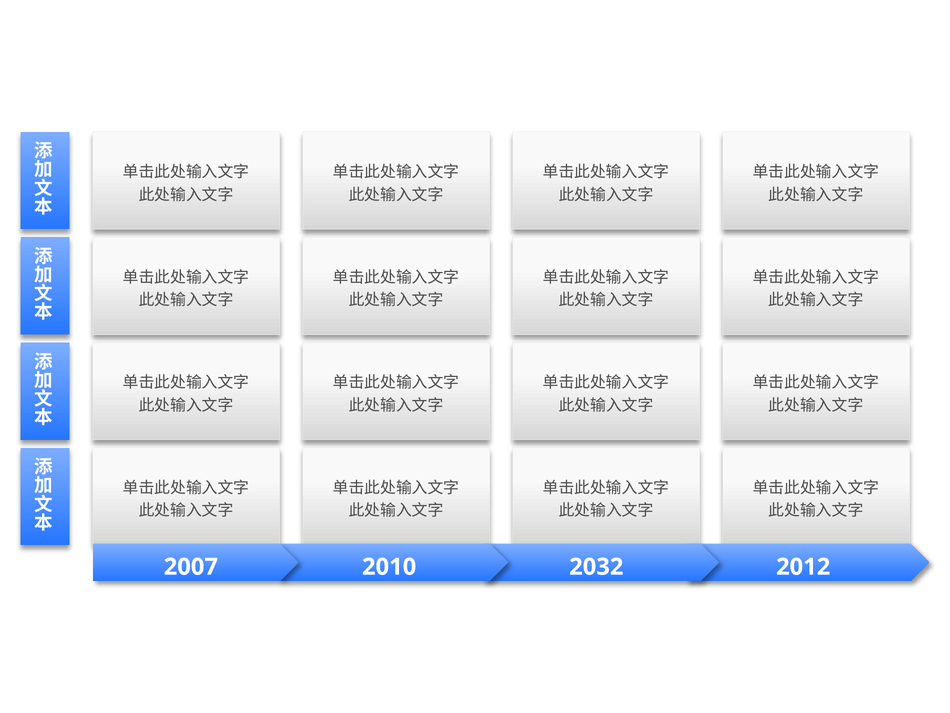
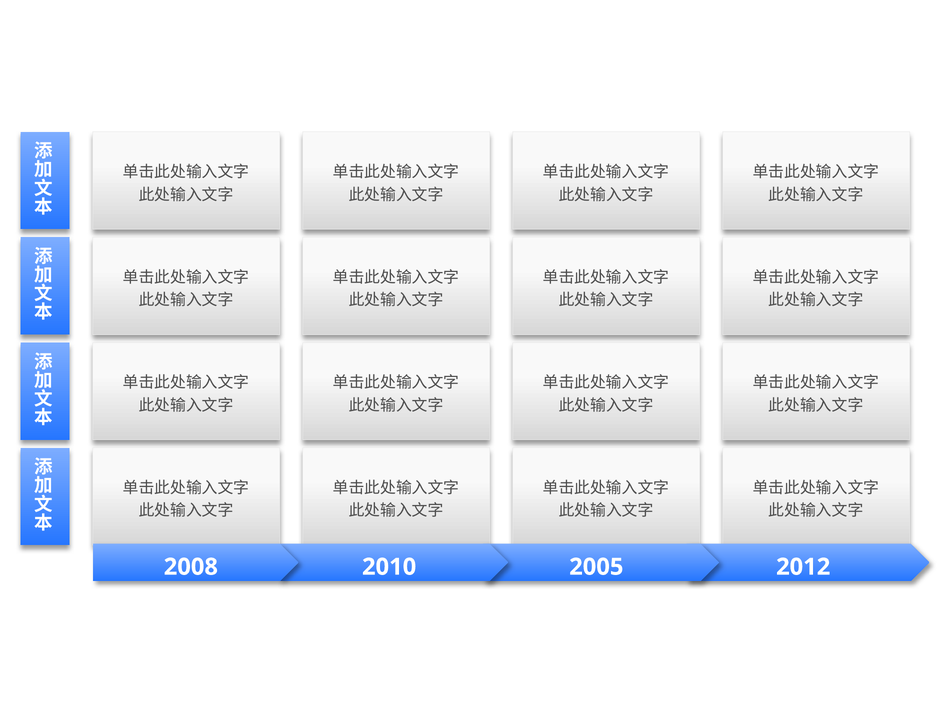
2007: 2007 -> 2008
2032: 2032 -> 2005
